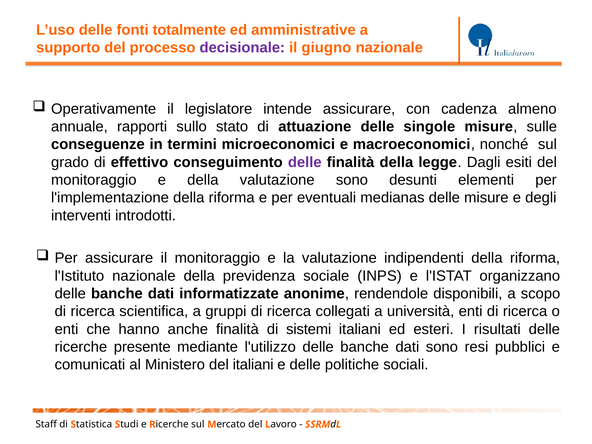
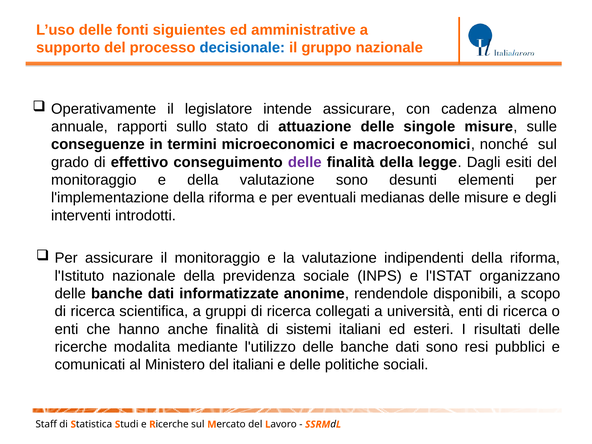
totalmente: totalmente -> siguientes
decisionale colour: purple -> blue
giugno: giugno -> gruppo
presente: presente -> modalita
